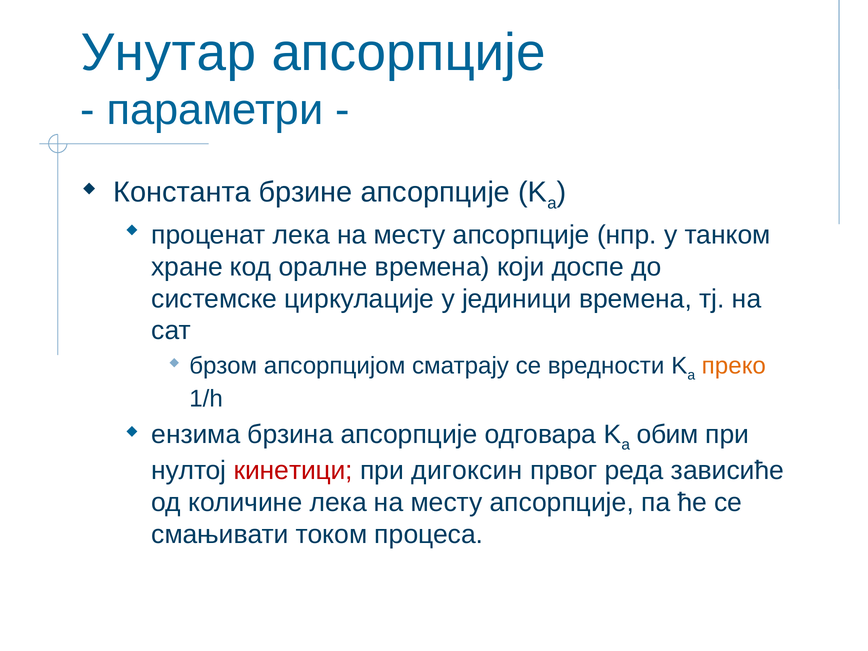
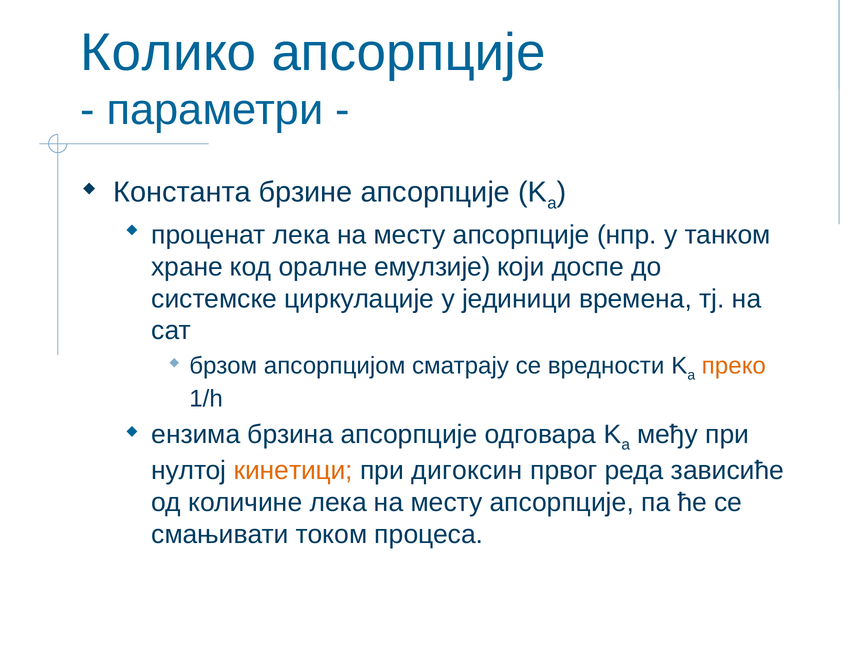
Унутар: Унутар -> Колико
оралне времена: времена -> емулзије
обим: обим -> међу
кинетици colour: red -> orange
